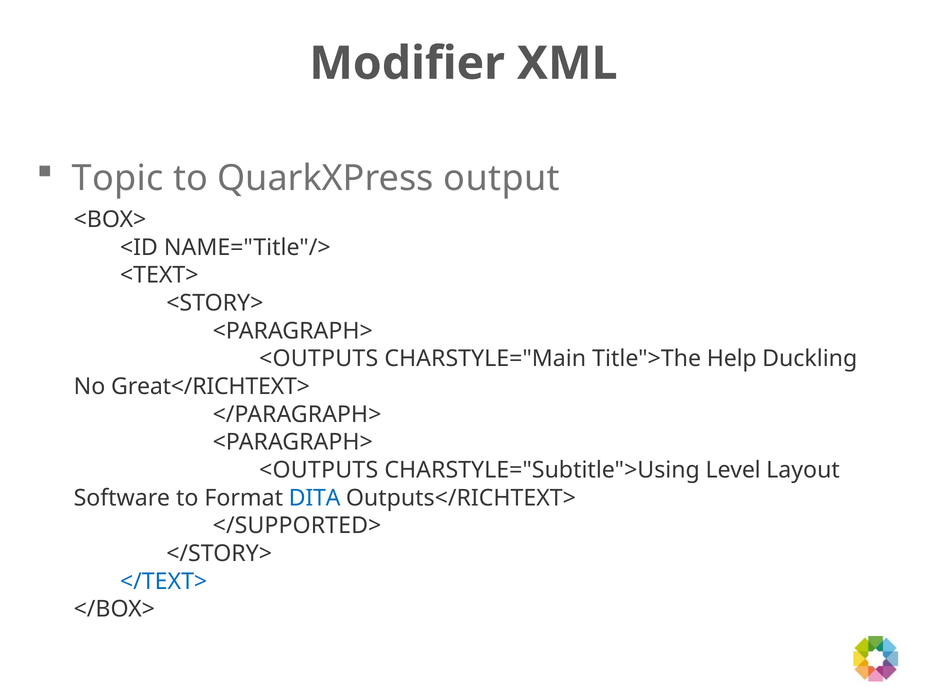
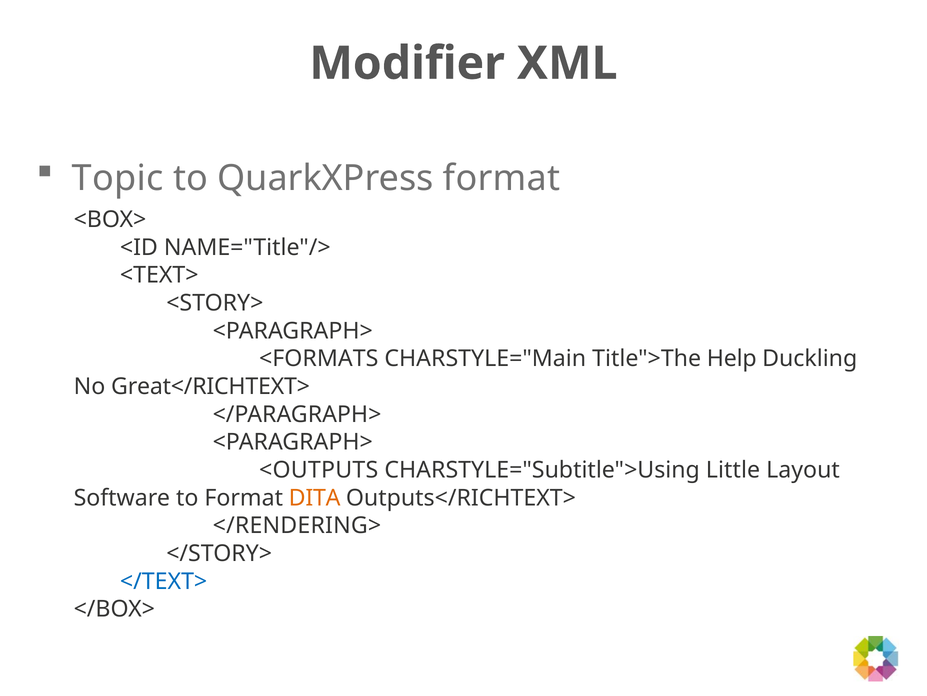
QuarkXPress output: output -> format
<OUTPUTS at (319, 358): <OUTPUTS -> <FORMATS
Level: Level -> Little
DITA colour: blue -> orange
</SUPPORTED>: </SUPPORTED> -> </RENDERING>
